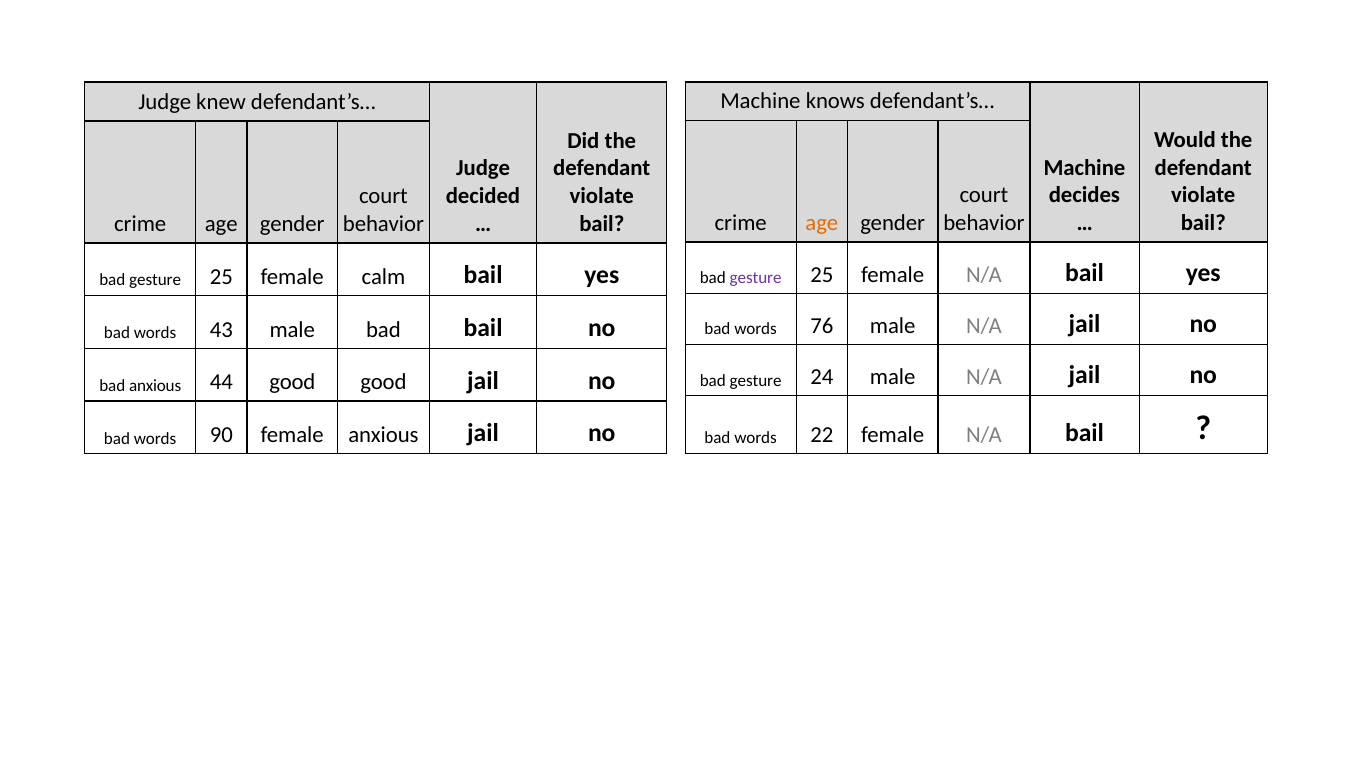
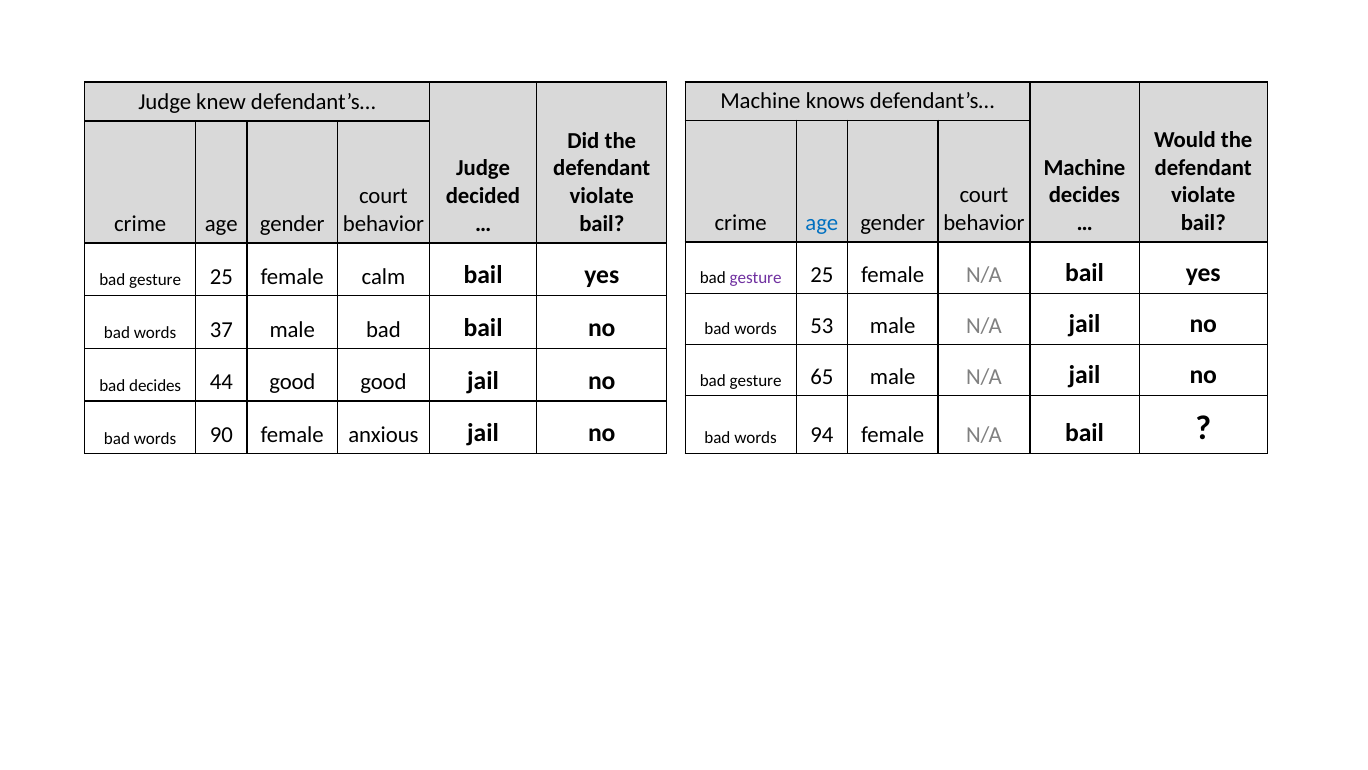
age at (822, 223) colour: orange -> blue
76: 76 -> 53
43: 43 -> 37
24: 24 -> 65
bad anxious: anxious -> decides
22: 22 -> 94
